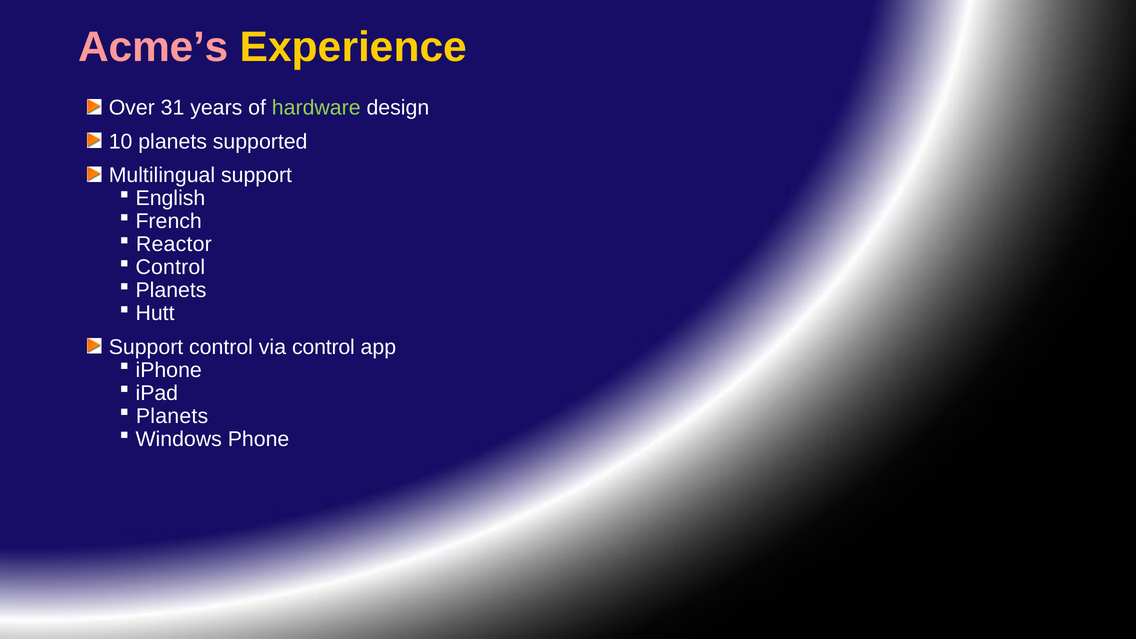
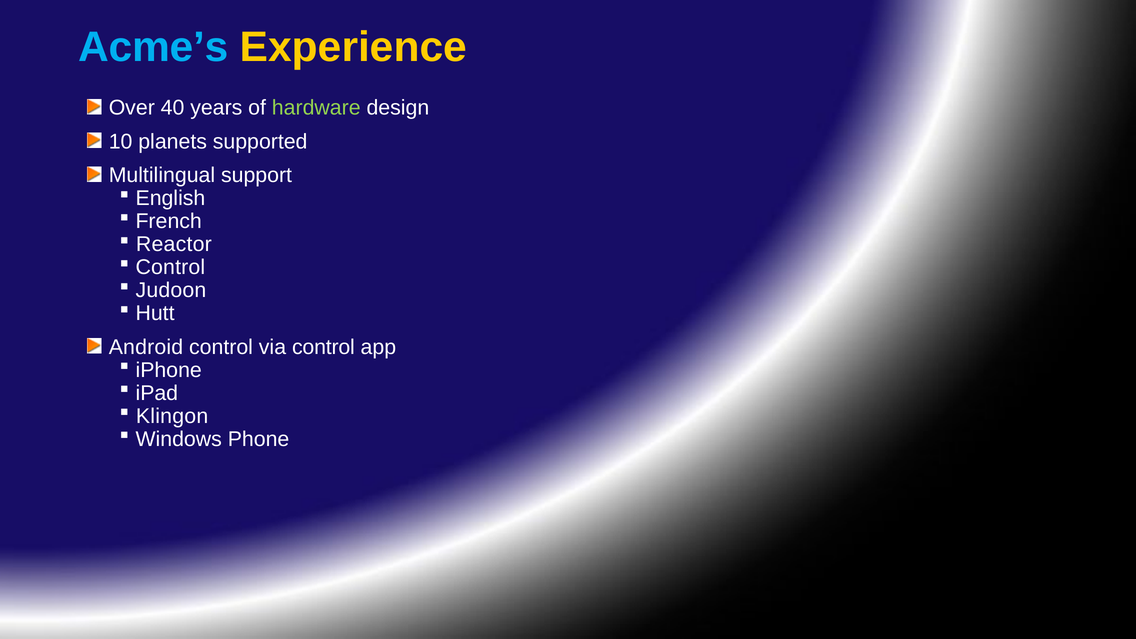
Acme’s colour: pink -> light blue
31: 31 -> 40
Planets at (171, 290): Planets -> Judoon
Support at (146, 347): Support -> Android
Planets at (172, 416): Planets -> Klingon
